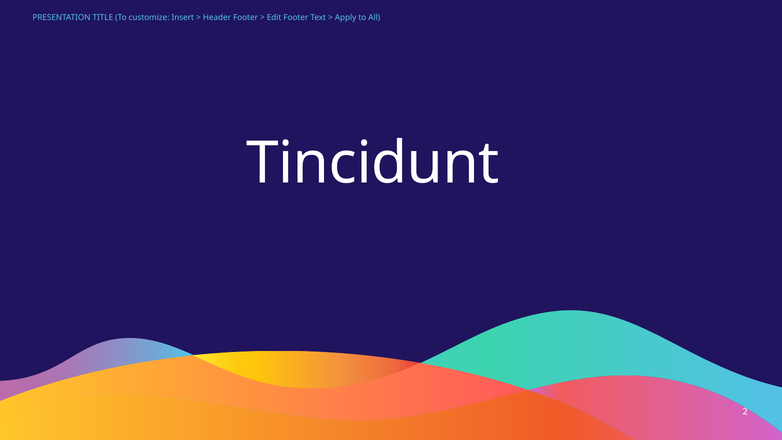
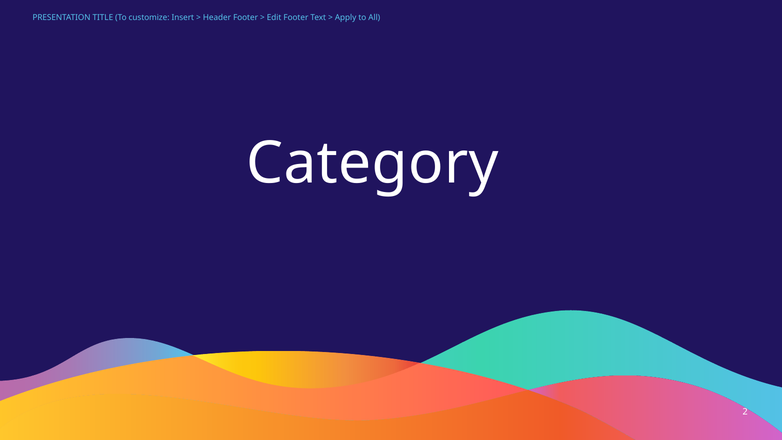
Tincidunt: Tincidunt -> Category
